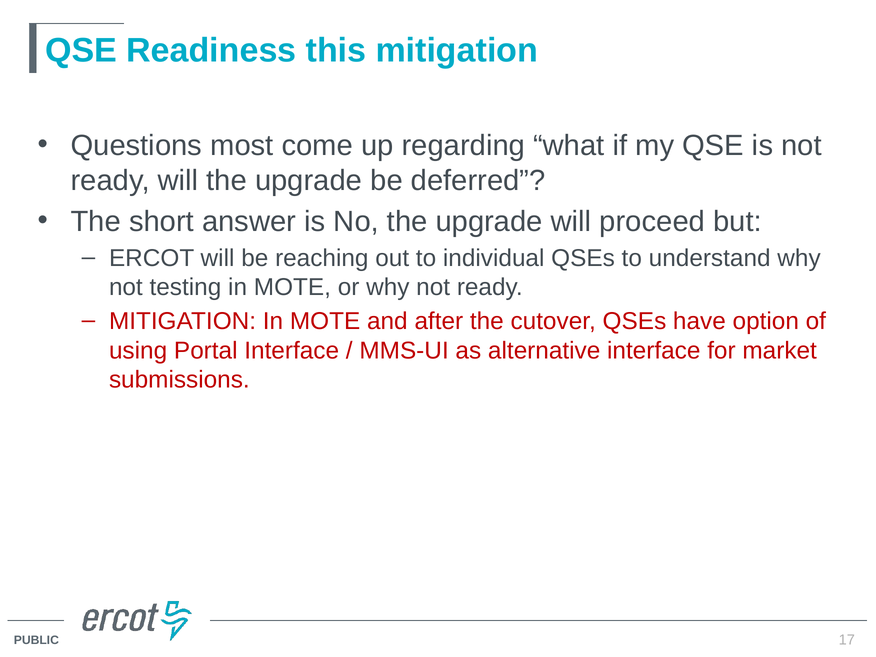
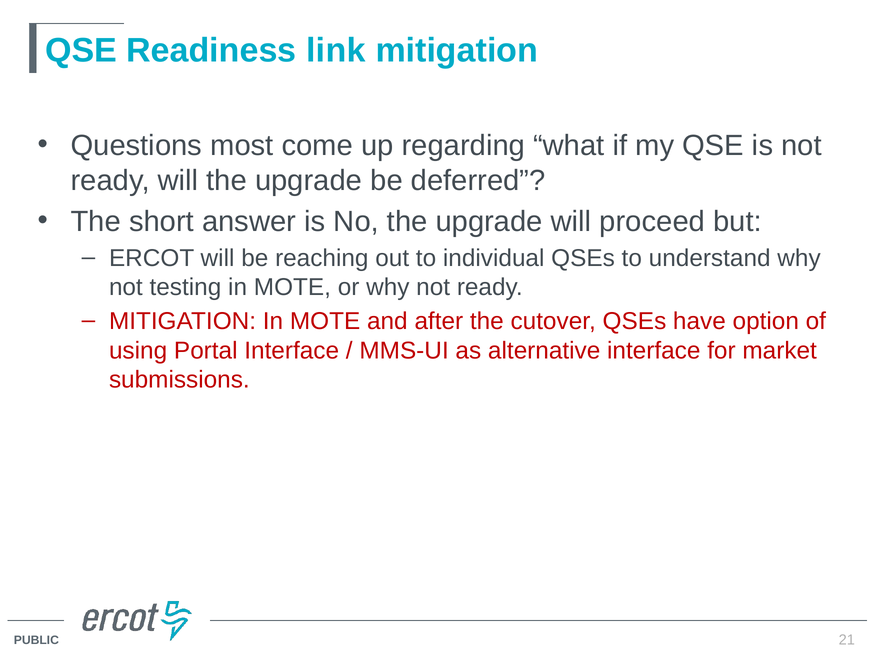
this: this -> link
17: 17 -> 21
